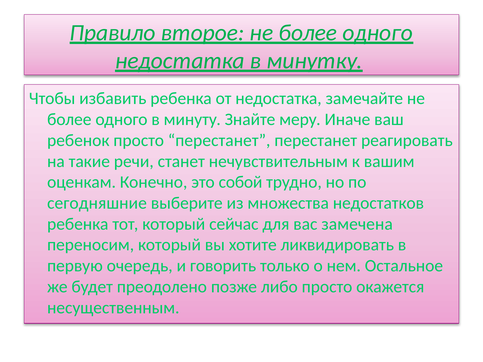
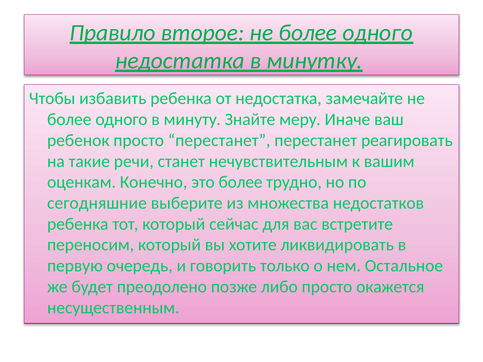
это собой: собой -> более
замечена: замечена -> встретите
